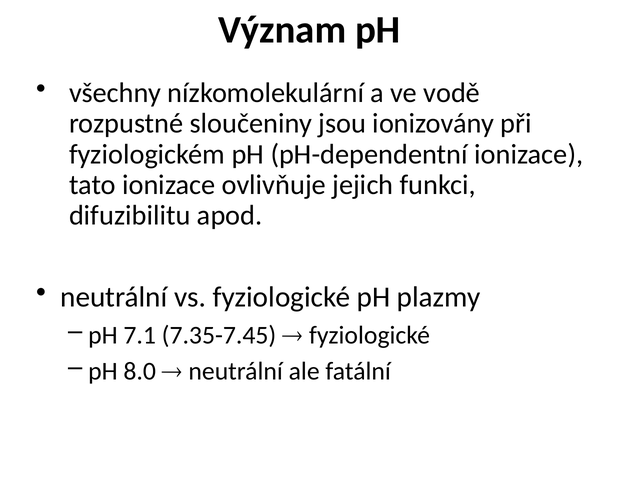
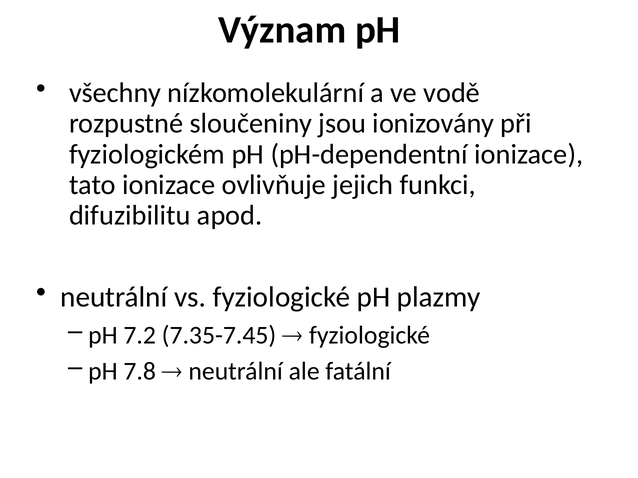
7.1: 7.1 -> 7.2
8.0: 8.0 -> 7.8
